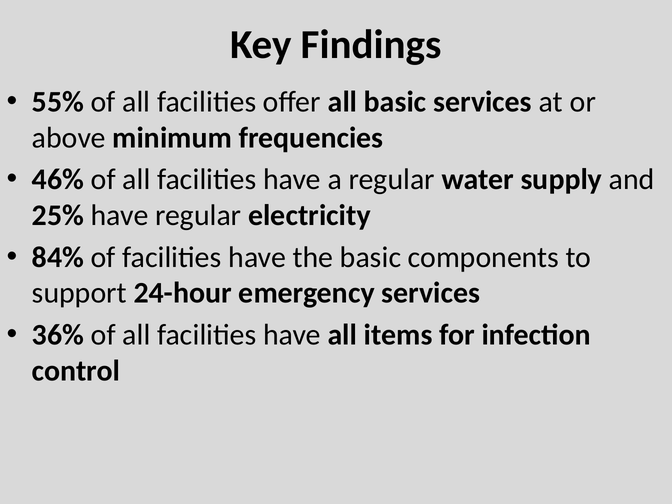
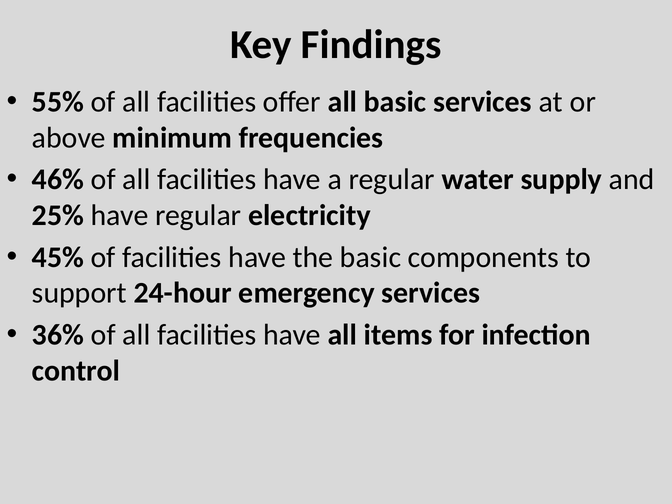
84%: 84% -> 45%
